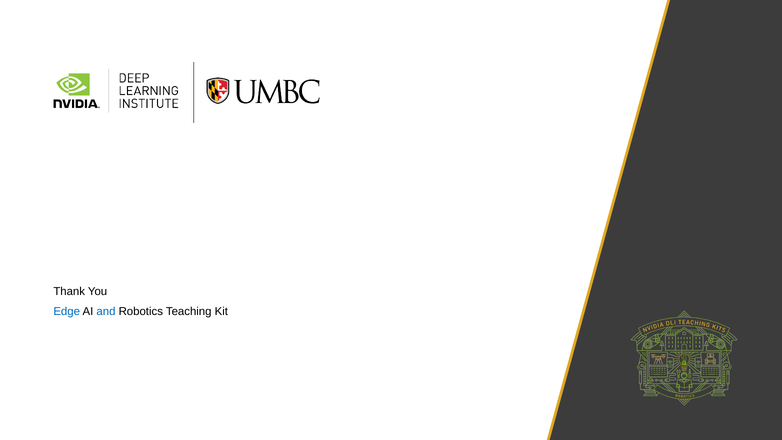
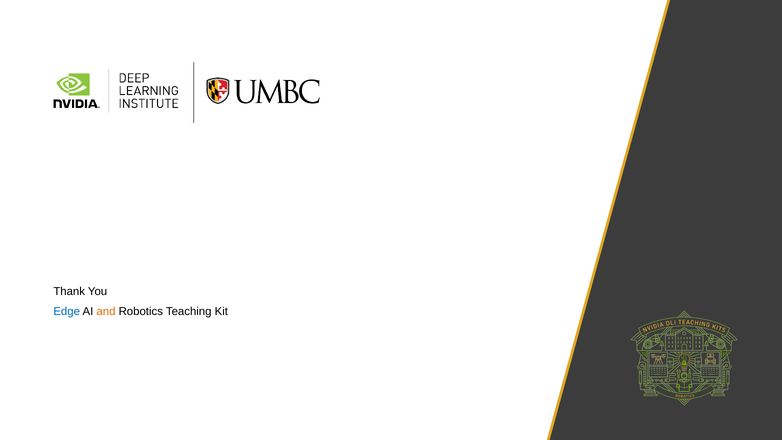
and colour: blue -> orange
